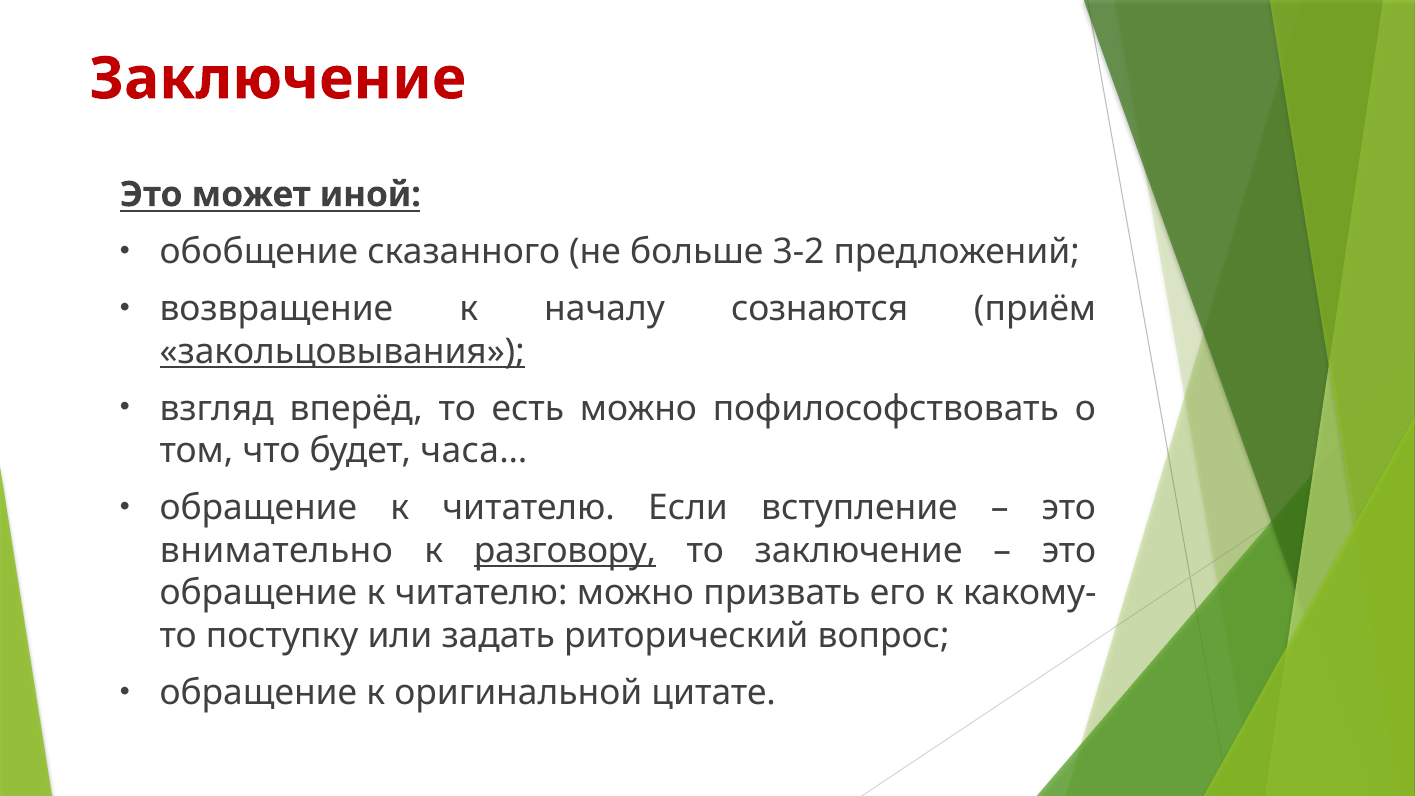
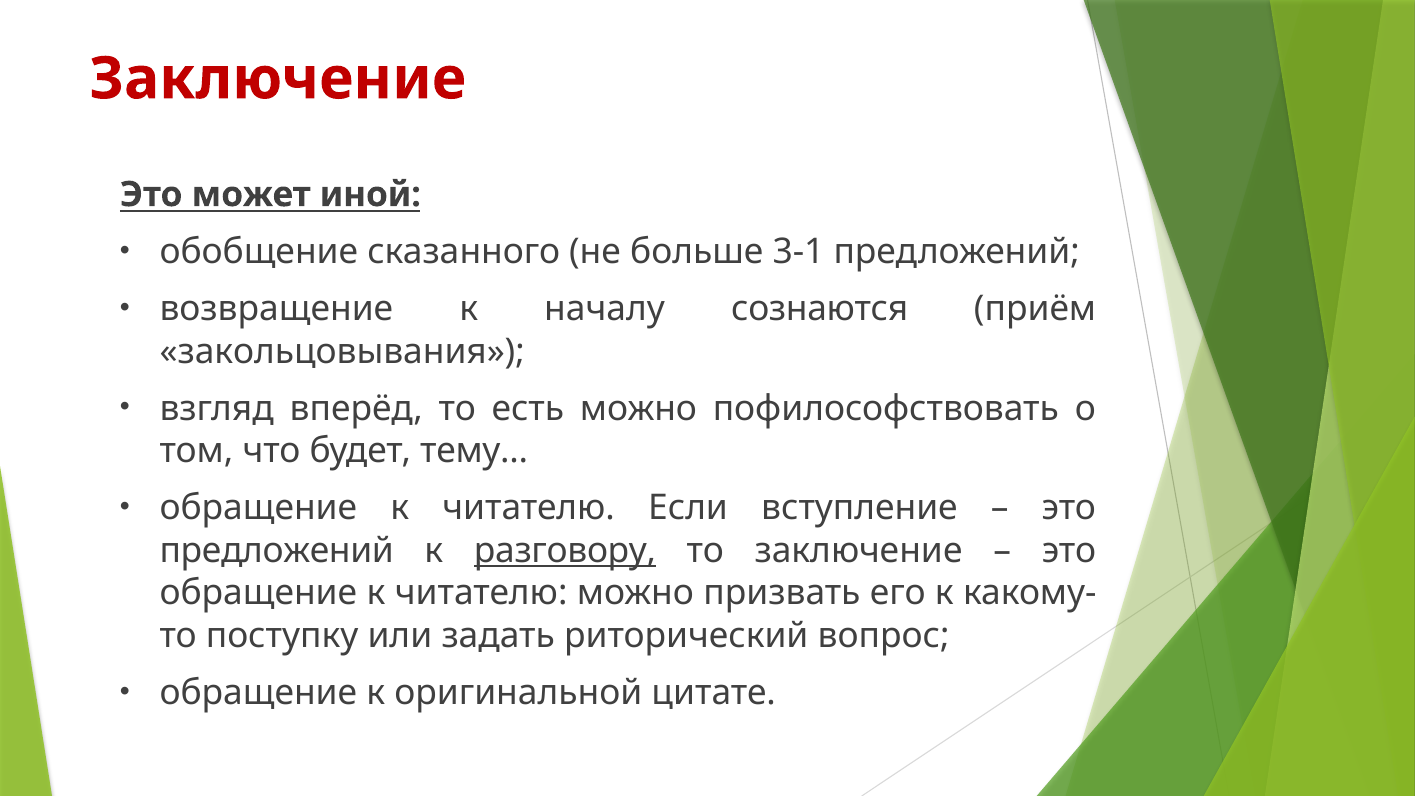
3-2: 3-2 -> 3-1
закольцовывания underline: present -> none
часа…: часа… -> тему…
внимательно at (276, 551): внимательно -> предложений
